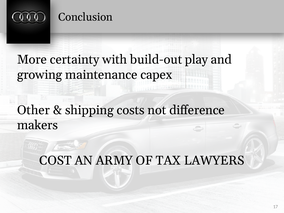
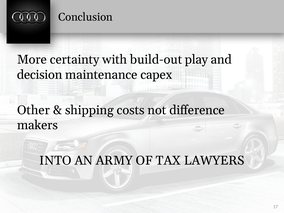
growing: growing -> decision
COST: COST -> INTO
